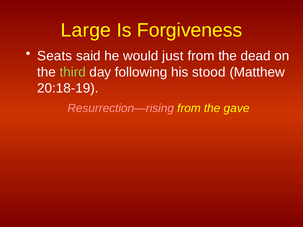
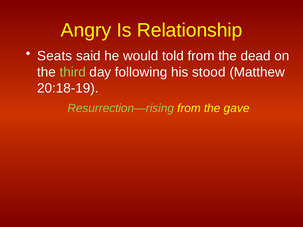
Large: Large -> Angry
Forgiveness: Forgiveness -> Relationship
just: just -> told
Resurrection—rising colour: pink -> light green
